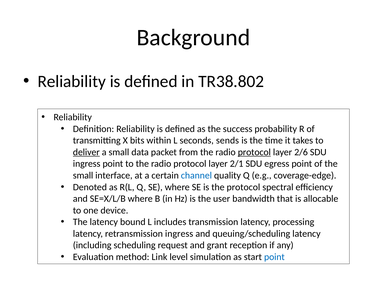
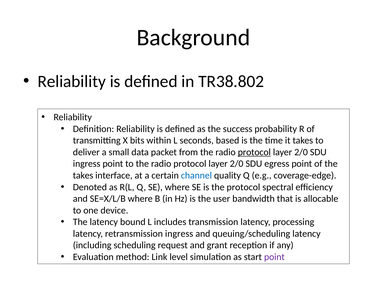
sends: sends -> based
deliver underline: present -> none
2/6 at (301, 152): 2/6 -> 2/0
2/1 at (237, 163): 2/1 -> 2/0
small at (83, 175): small -> takes
point at (274, 256) colour: blue -> purple
